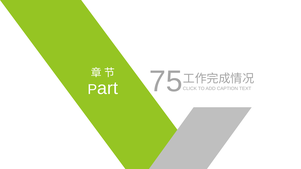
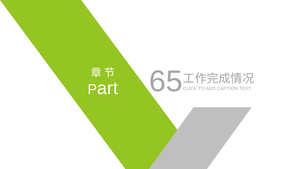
75: 75 -> 65
